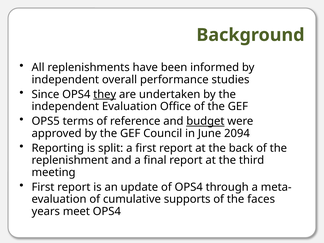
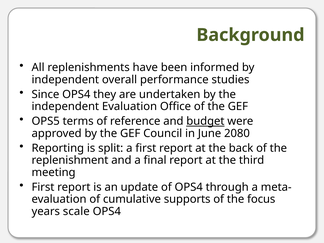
they underline: present -> none
2094: 2094 -> 2080
faces: faces -> focus
meet: meet -> scale
